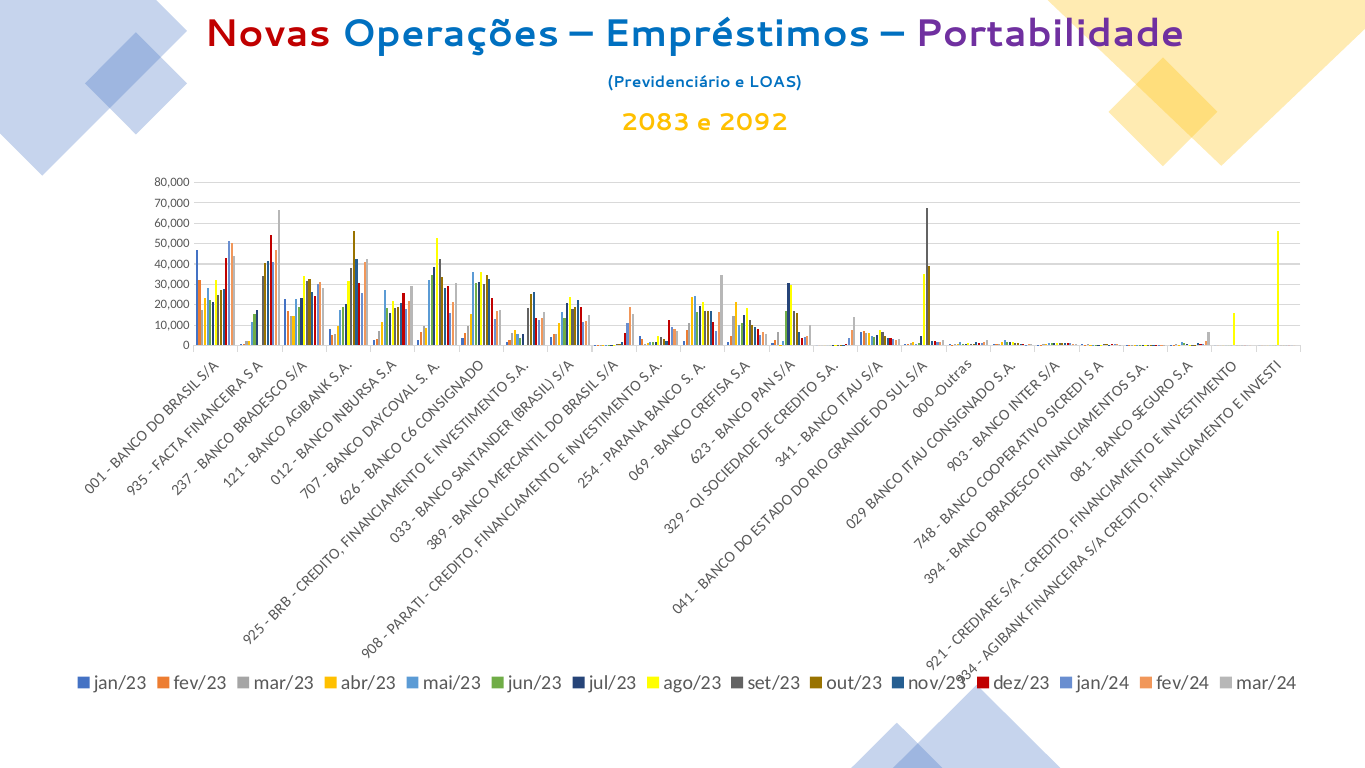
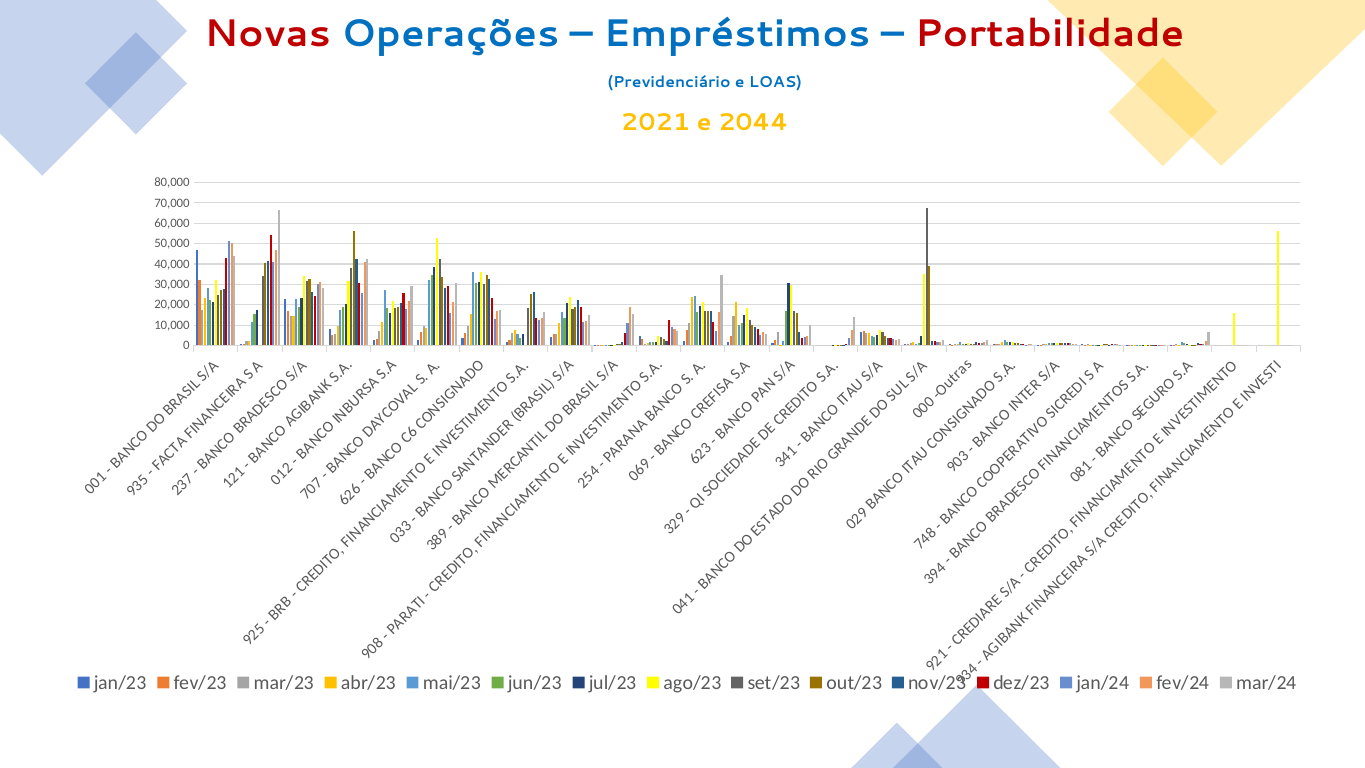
Portabilidade colour: purple -> red
2083: 2083 -> 2021
2092: 2092 -> 2044
